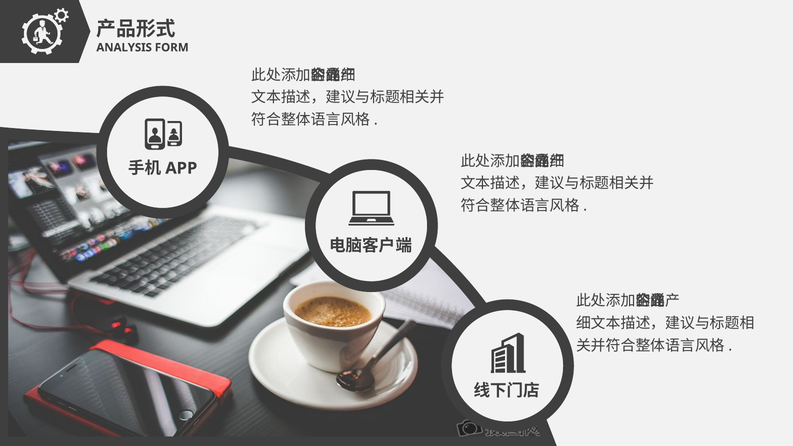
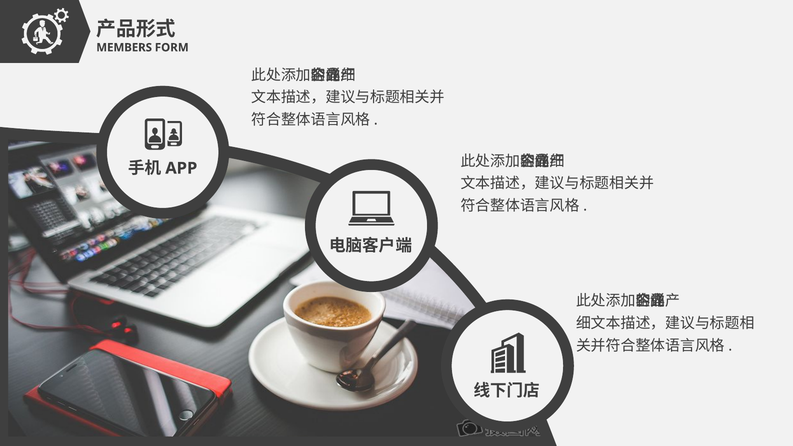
ANALYSIS: ANALYSIS -> MEMBERS
